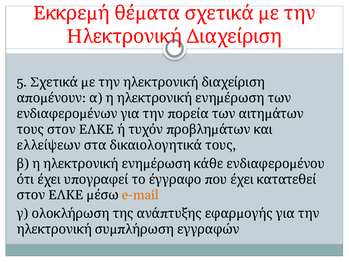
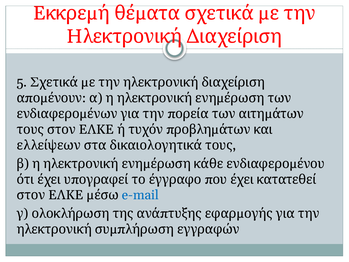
e-mail colour: orange -> blue
